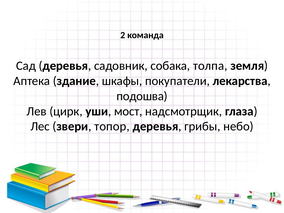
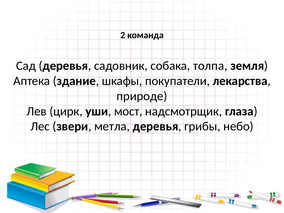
подошва: подошва -> природе
топор: топор -> метла
